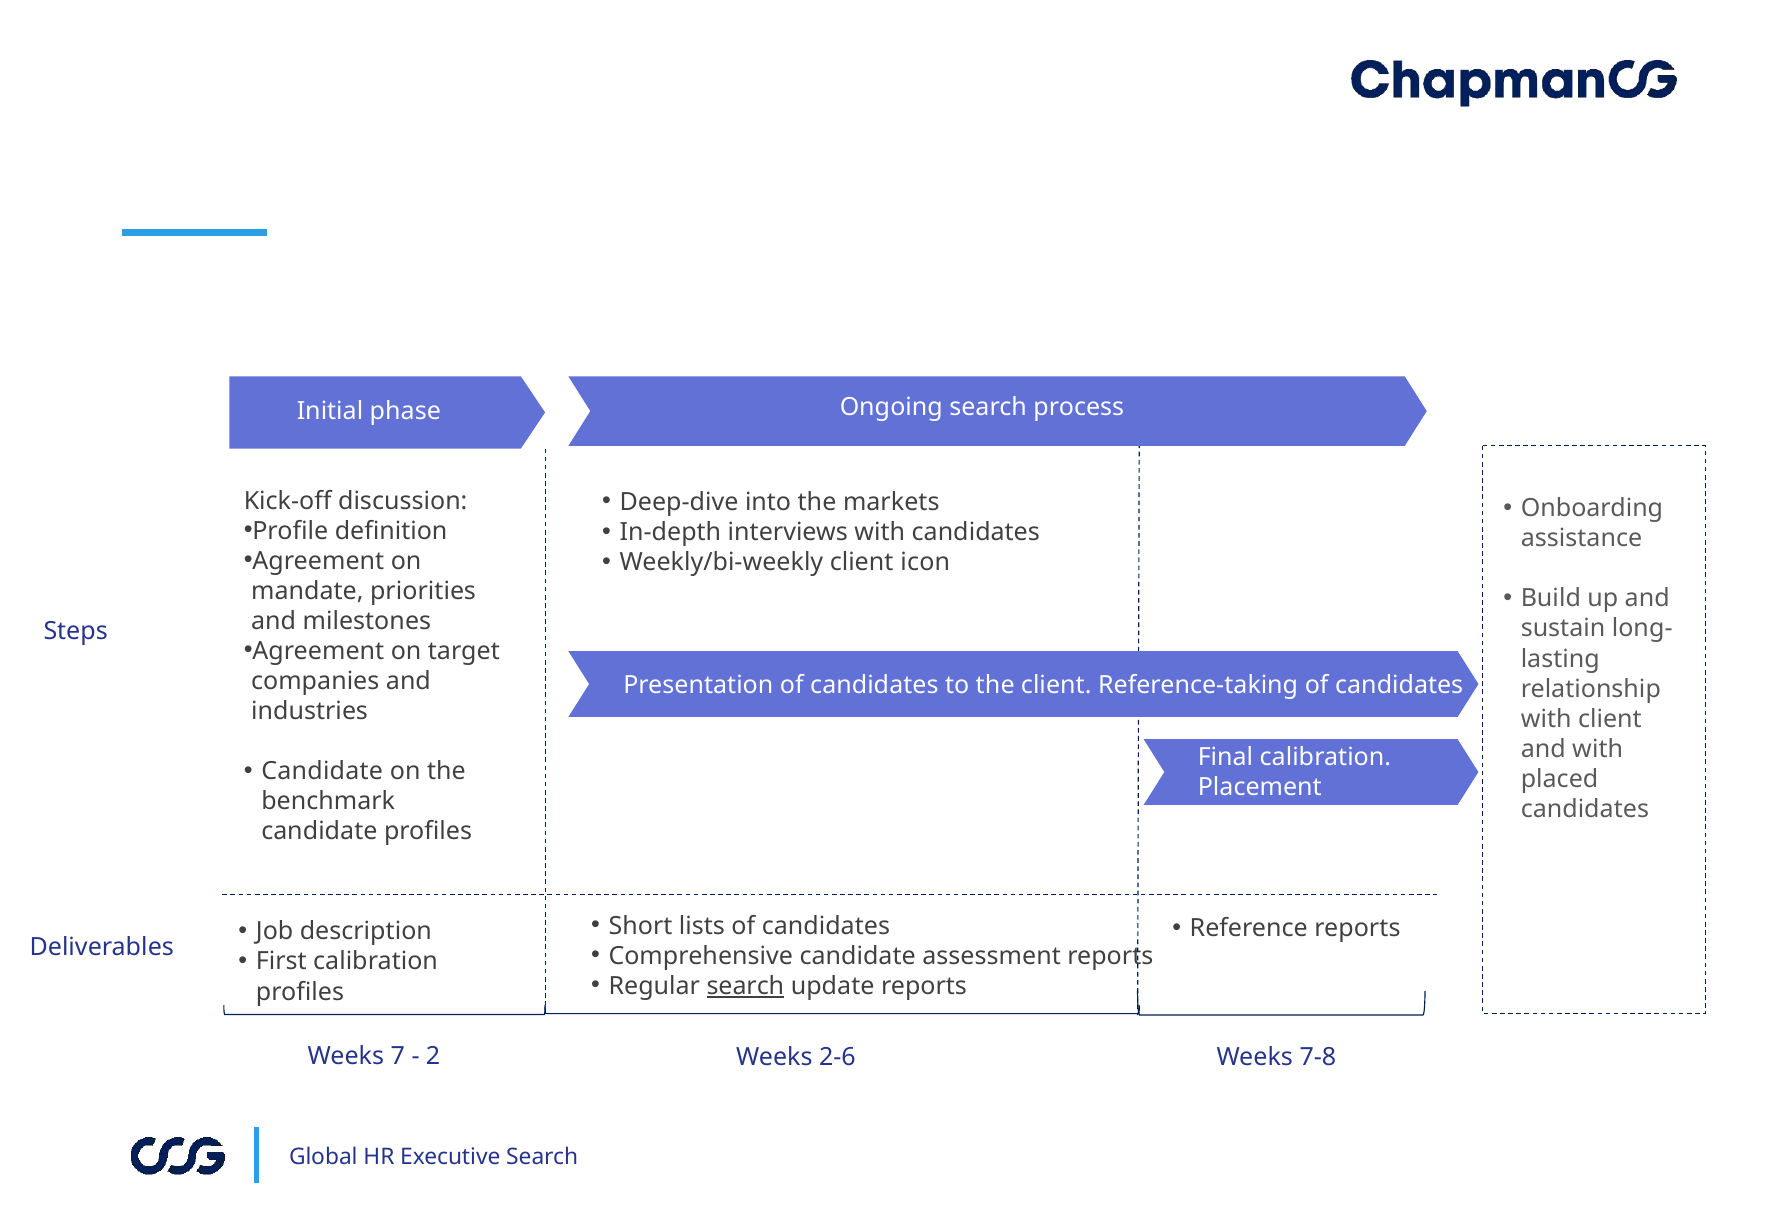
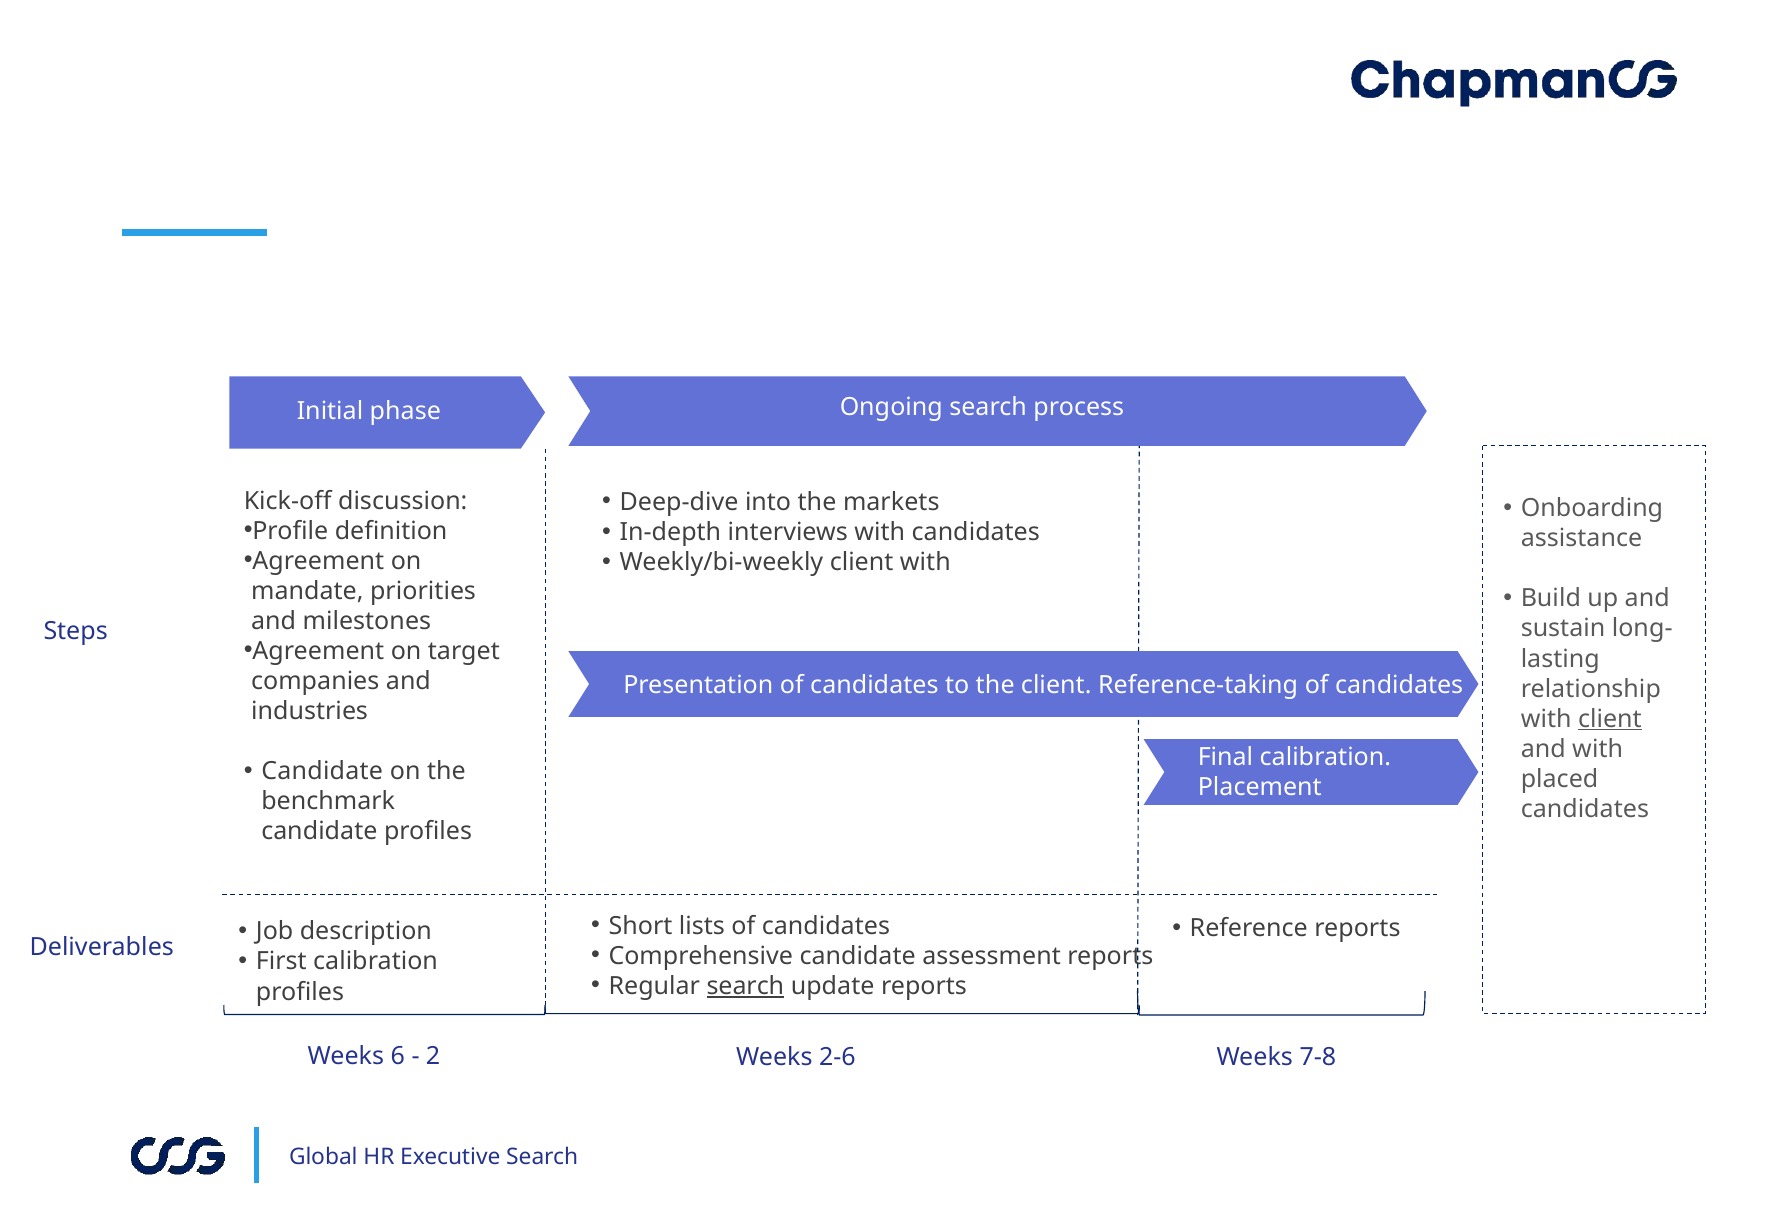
client icon: icon -> with
client at (1610, 719) underline: none -> present
7: 7 -> 6
